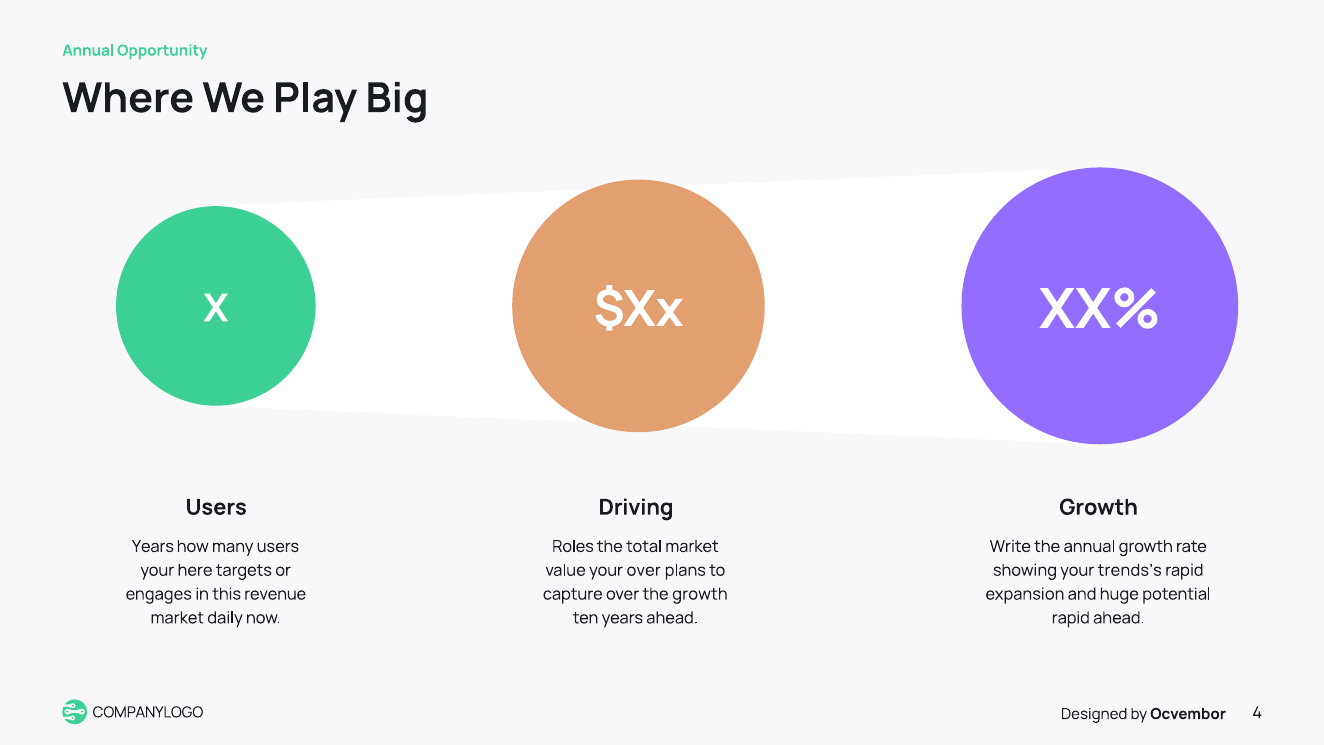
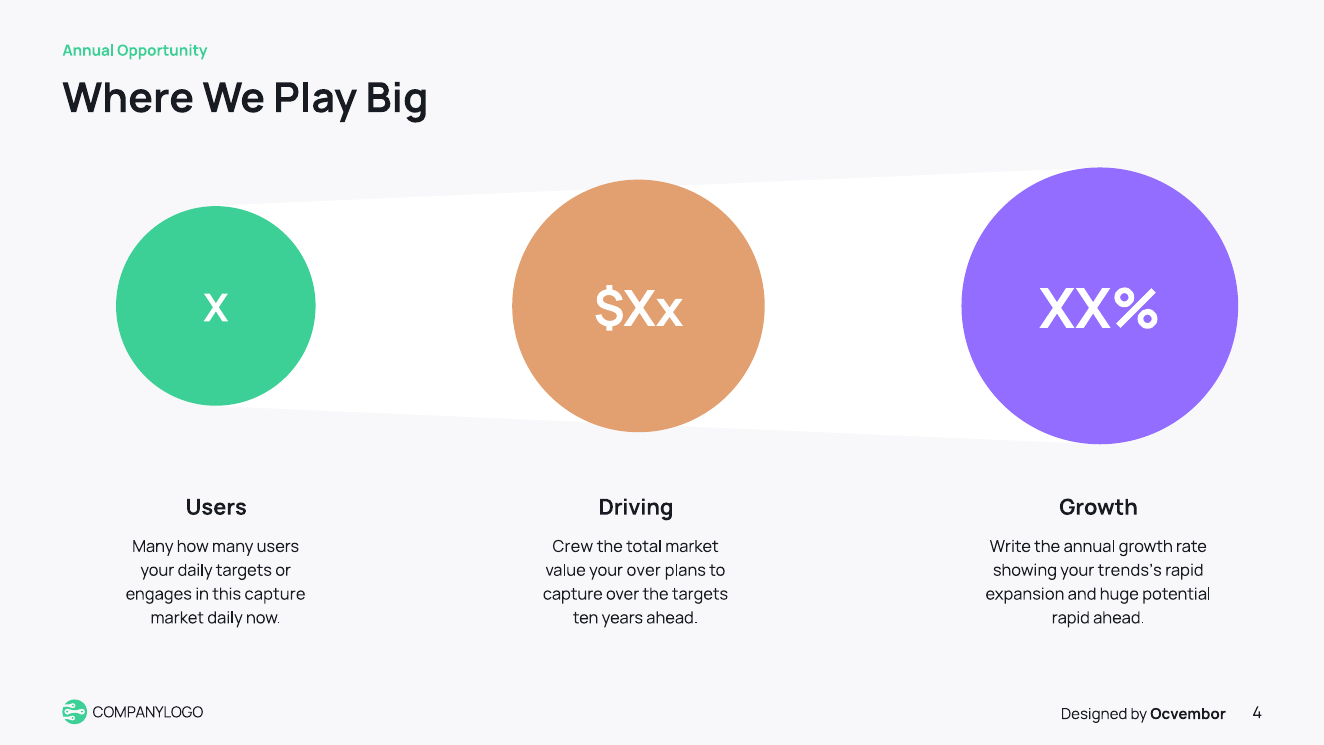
Years at (153, 546): Years -> Many
Roles: Roles -> Crew
your here: here -> daily
this revenue: revenue -> capture
the growth: growth -> targets
